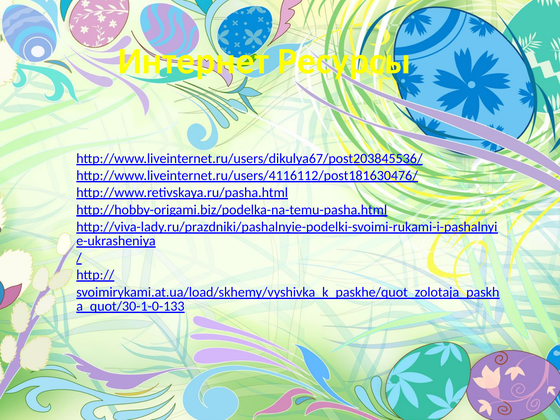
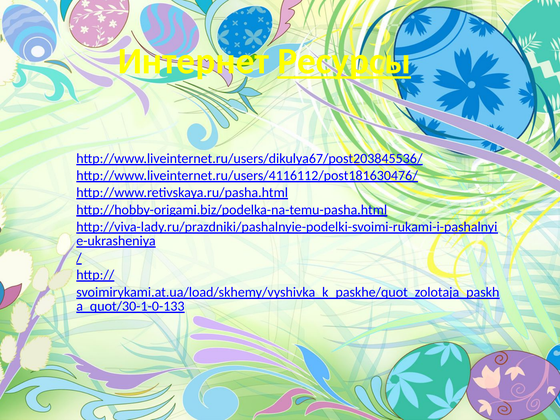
Ресурсы underline: none -> present
